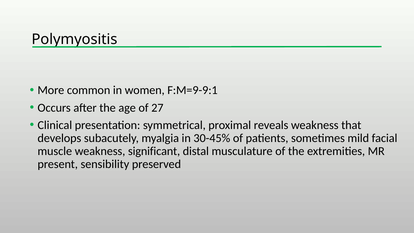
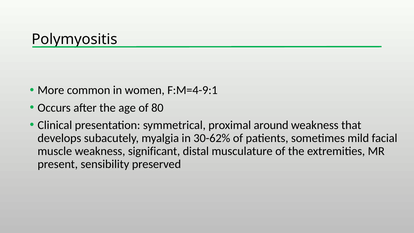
F:M=9-9:1: F:M=9-9:1 -> F:M=4-9:1
27: 27 -> 80
reveals: reveals -> around
30-45%: 30-45% -> 30-62%
